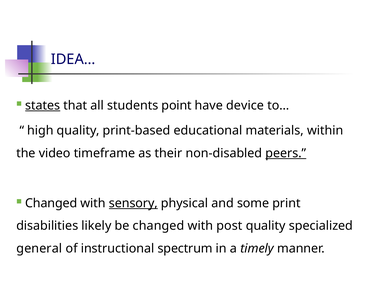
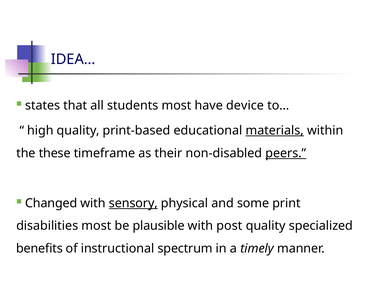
states underline: present -> none
students point: point -> most
materials underline: none -> present
video: video -> these
disabilities likely: likely -> most
be changed: changed -> plausible
general: general -> benefits
